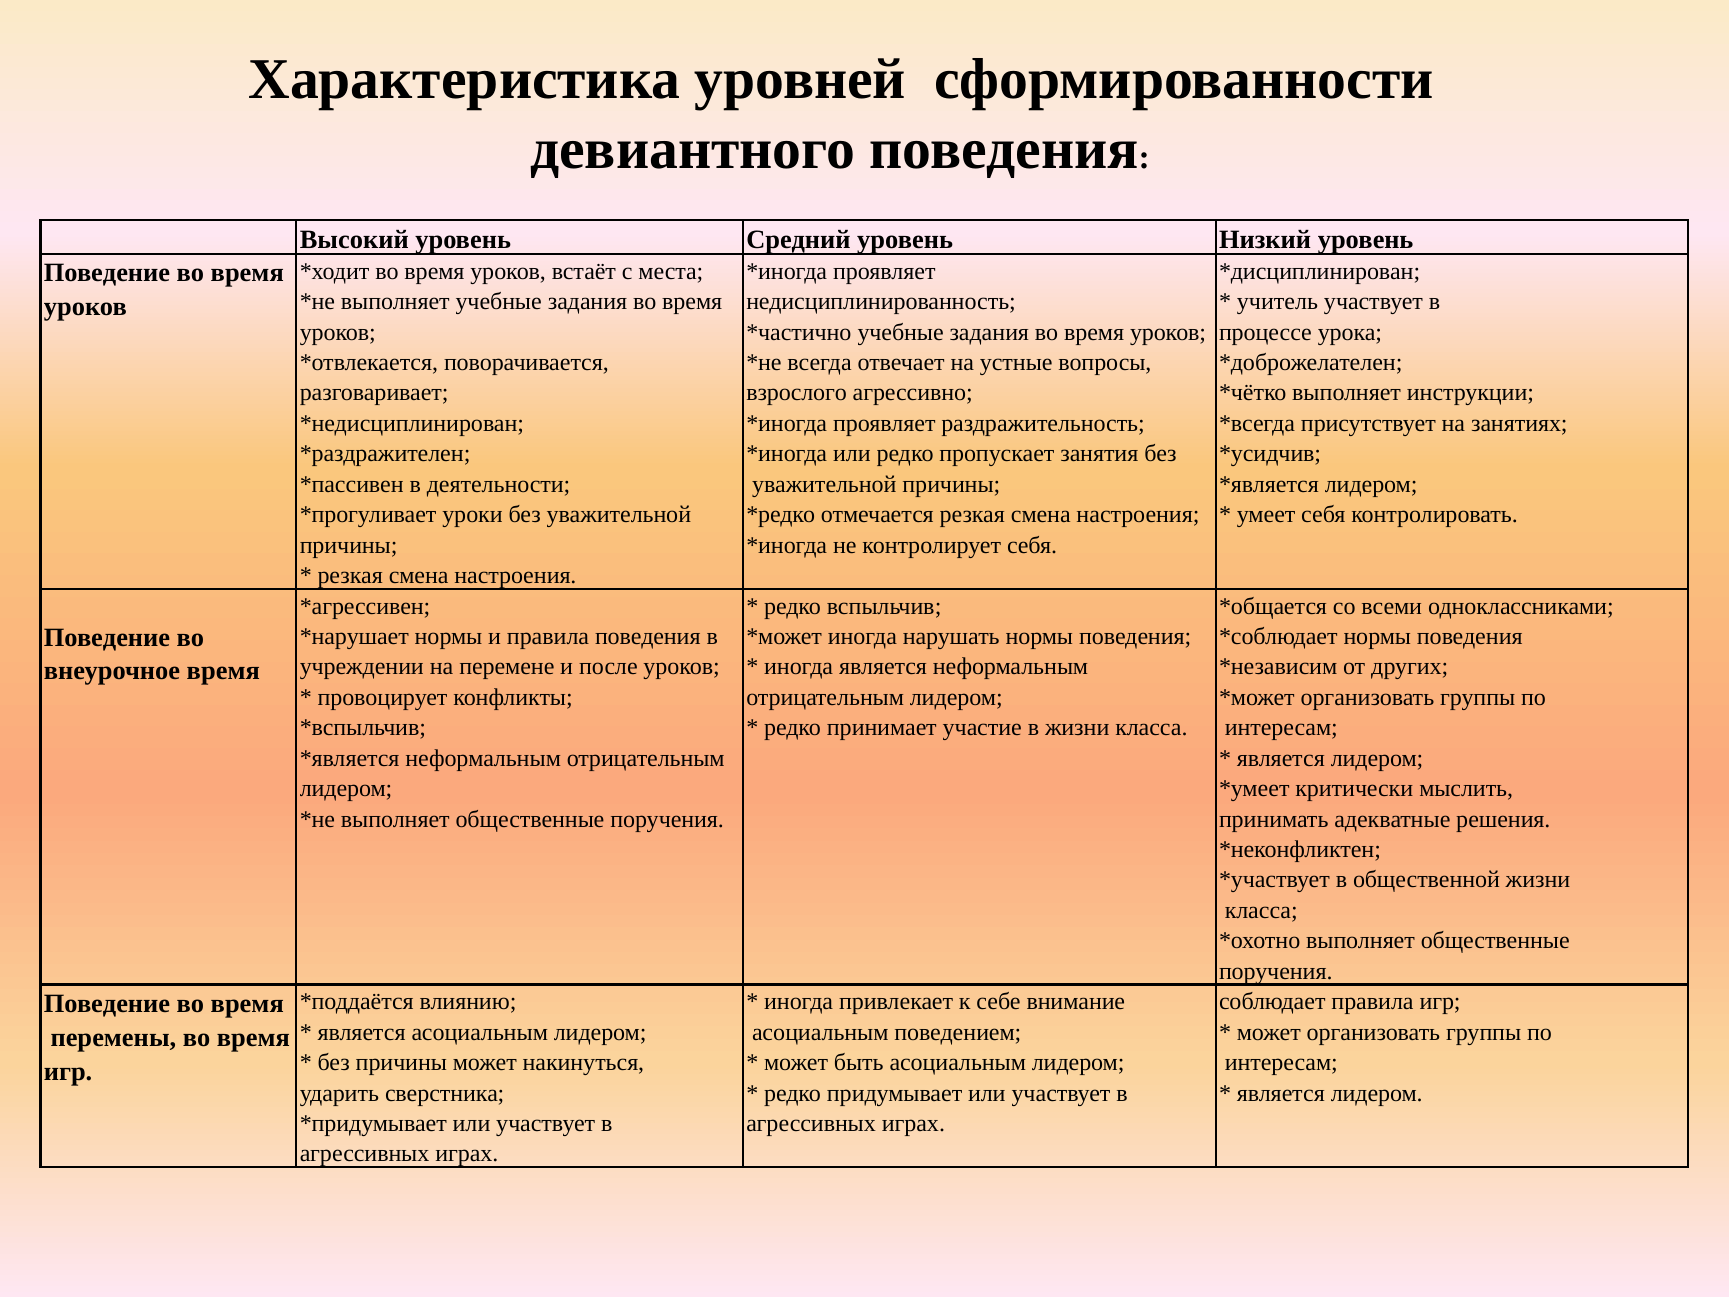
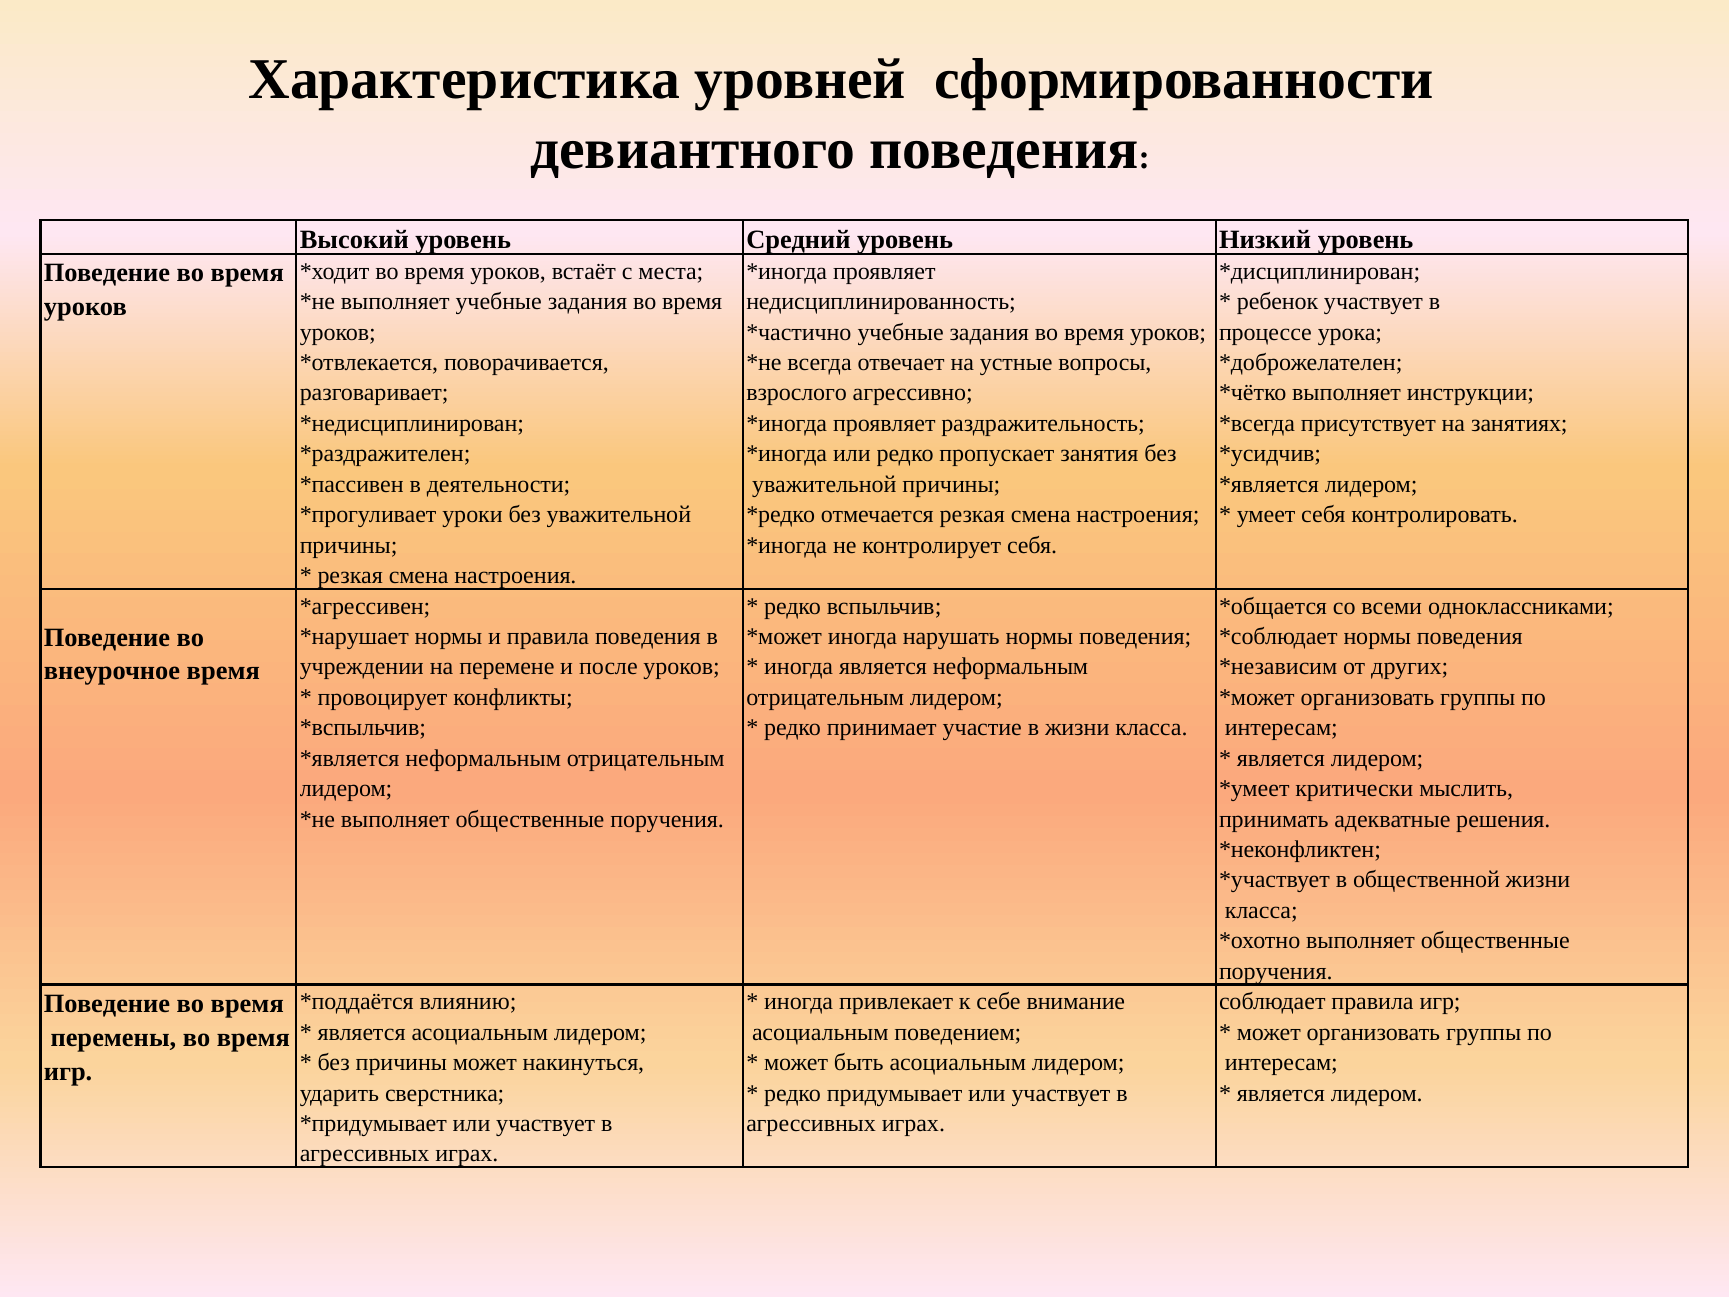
учитель: учитель -> ребенок
